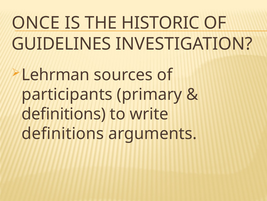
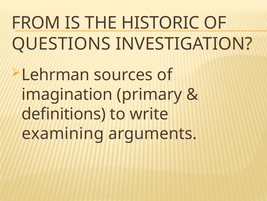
ONCE: ONCE -> FROM
GUIDELINES: GUIDELINES -> QUESTIONS
participants: participants -> imagination
definitions at (63, 133): definitions -> examining
